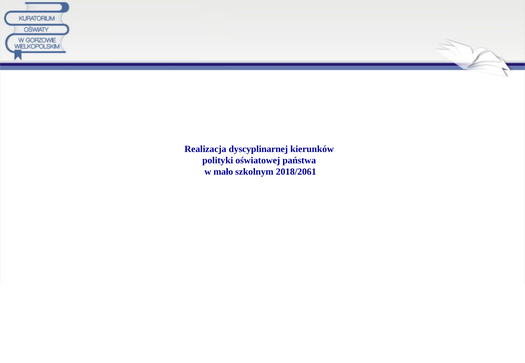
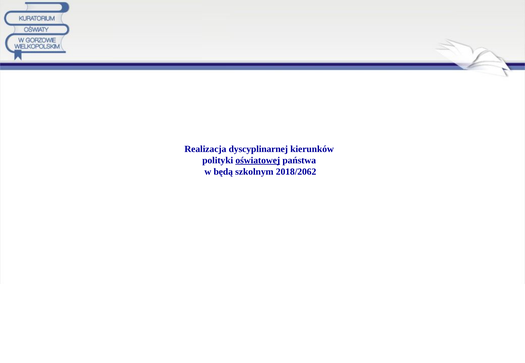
oświatowej underline: none -> present
mało: mało -> będą
2018/2061: 2018/2061 -> 2018/2062
